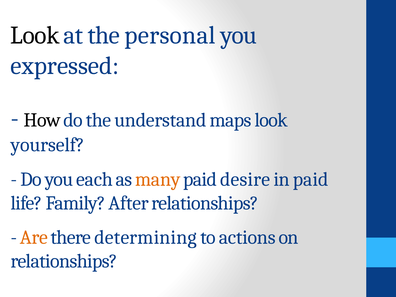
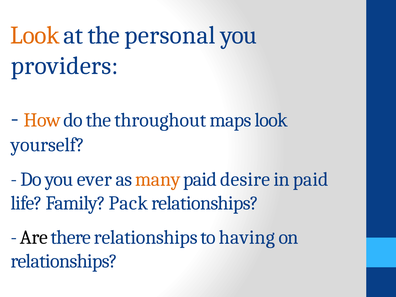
Look at (35, 35) colour: black -> orange
expressed: expressed -> providers
How colour: black -> orange
understand: understand -> throughout
each: each -> ever
After: After -> Pack
Are colour: orange -> black
there determining: determining -> relationships
actions: actions -> having
